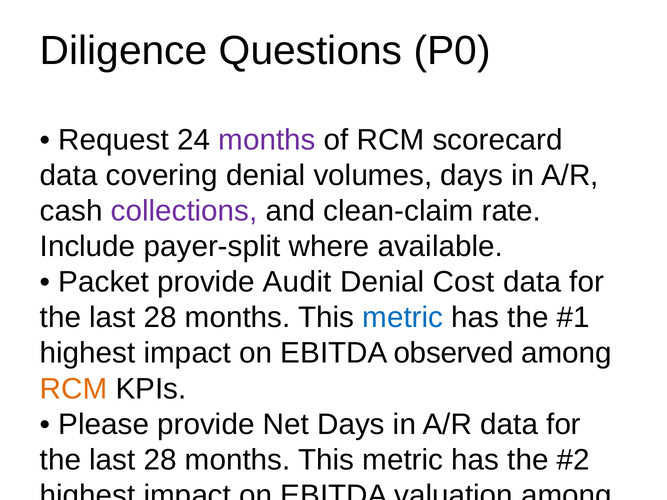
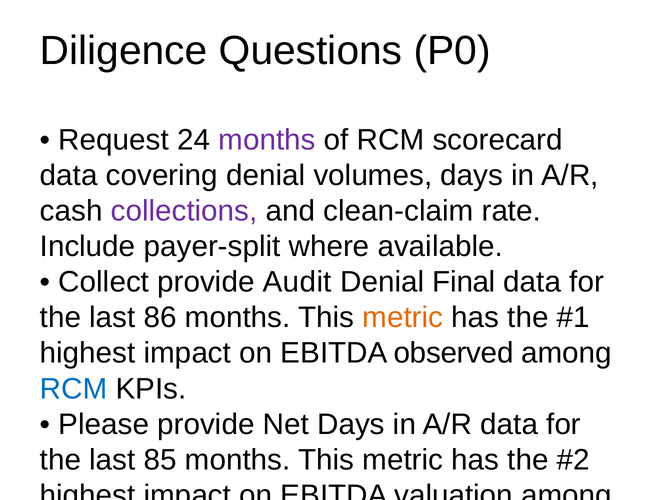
Packet at (104, 282): Packet -> Collect
Denial Cost: Cost -> Final
28 at (160, 318): 28 -> 86
metric at (403, 318) colour: blue -> orange
RCM at (74, 389) colour: orange -> blue
28 at (160, 460): 28 -> 85
